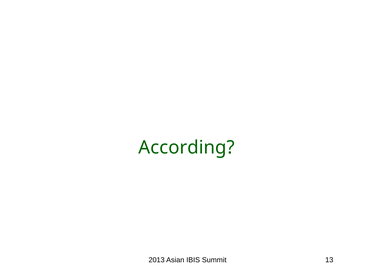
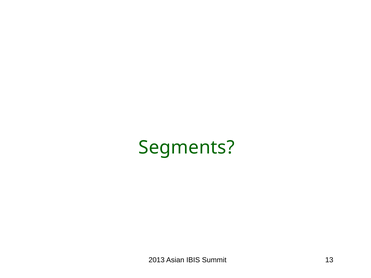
According: According -> Segments
